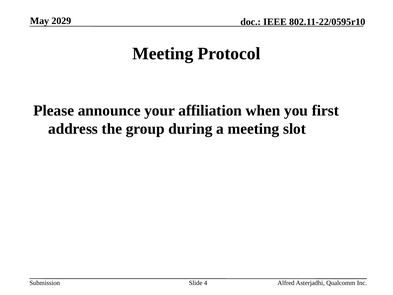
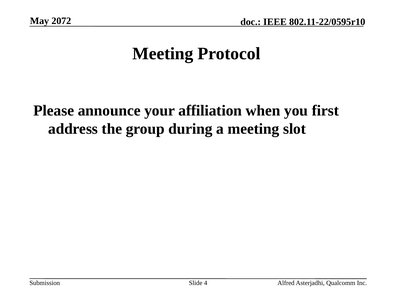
2029: 2029 -> 2072
